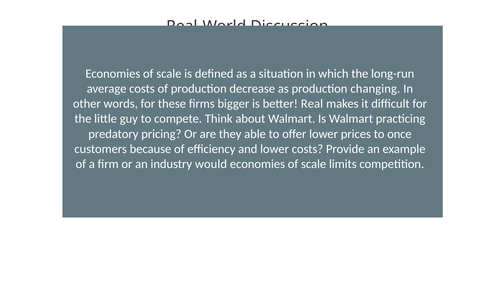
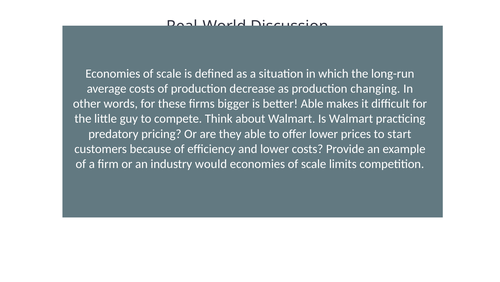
better Real: Real -> Able
once: once -> start
